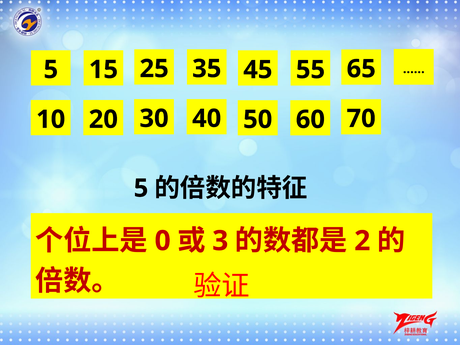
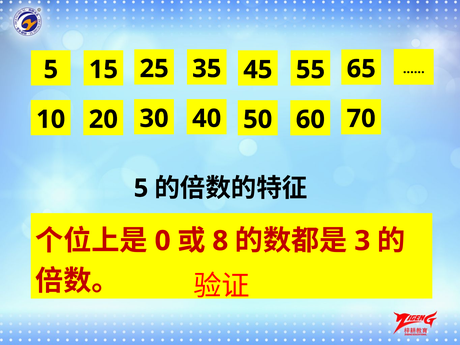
3: 3 -> 8
2: 2 -> 3
